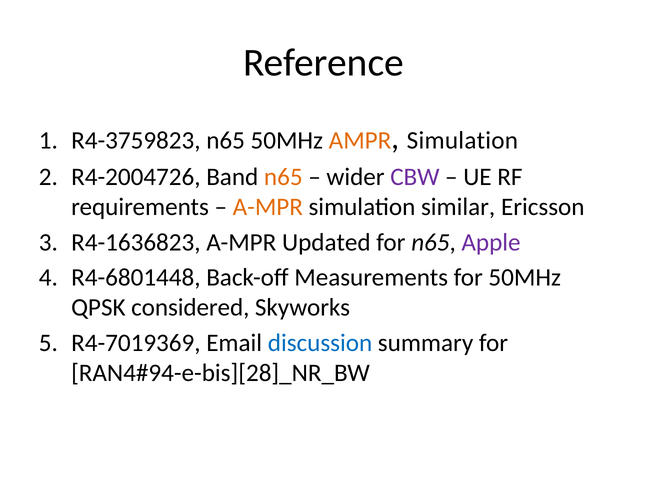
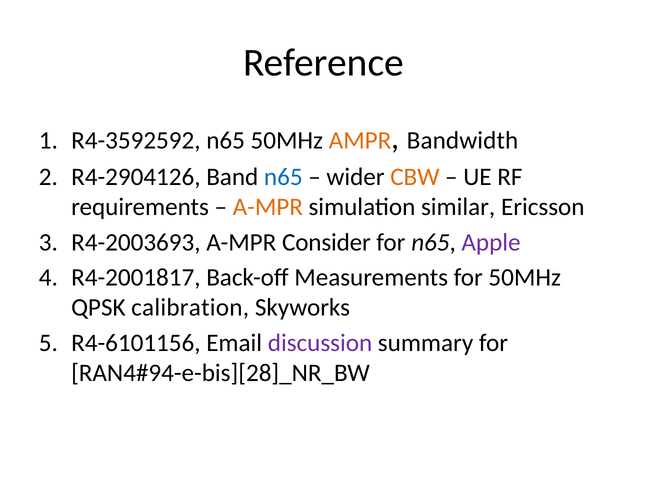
R4-3759823: R4-3759823 -> R4-3592592
Simulation at (462, 141): Simulation -> Bandwidth
R4-2004726: R4-2004726 -> R4-2904126
n65 at (283, 177) colour: orange -> blue
CBW colour: purple -> orange
R4-1636823: R4-1636823 -> R4-2003693
Updated: Updated -> Consider
R4-6801448: R4-6801448 -> R4-2001817
considered: considered -> calibration
R4-7019369: R4-7019369 -> R4-6101156
discussion colour: blue -> purple
